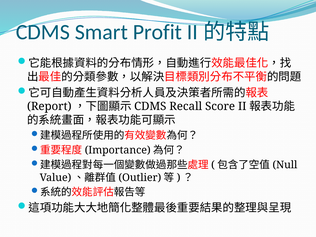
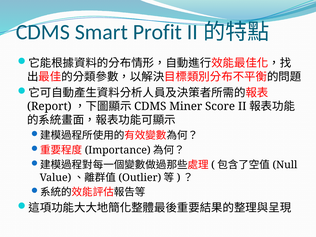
Recall: Recall -> Miner
